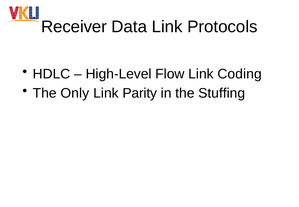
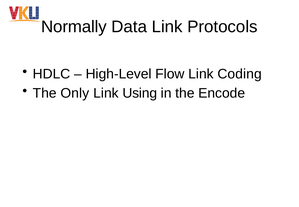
Receiver: Receiver -> Normally
Parity: Parity -> Using
Stuffing: Stuffing -> Encode
